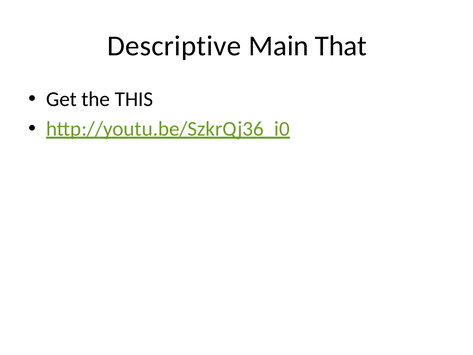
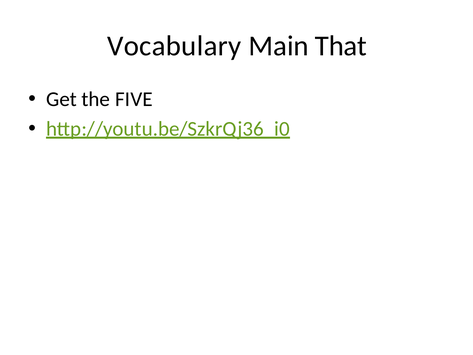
Descriptive: Descriptive -> Vocabulary
THIS: THIS -> FIVE
